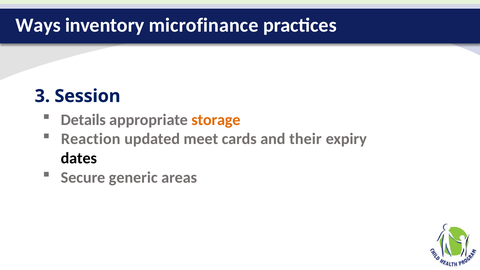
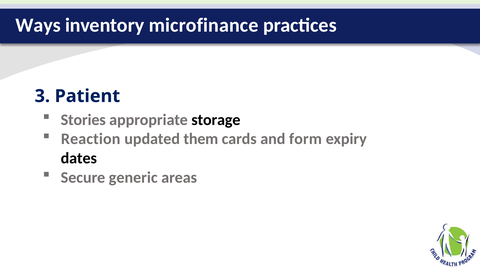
Session: Session -> Patient
Details: Details -> Stories
storage colour: orange -> black
meet: meet -> them
their: their -> form
